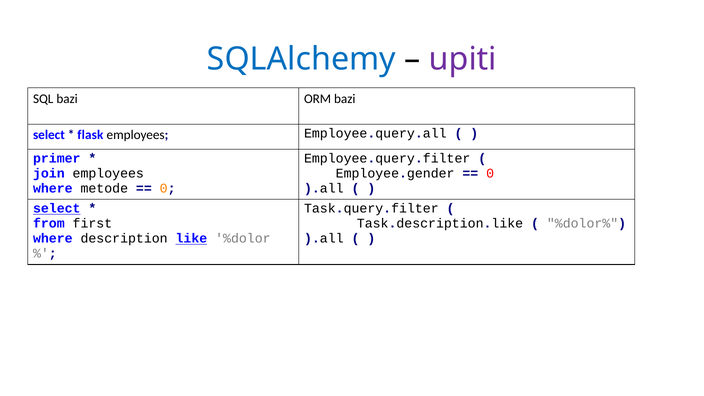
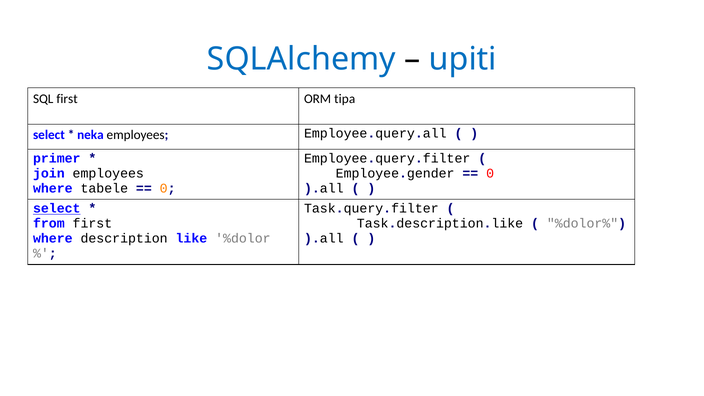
upiti colour: purple -> blue
SQL bazi: bazi -> first
ORM bazi: bazi -> tipa
flask: flask -> neka
metode: metode -> tabele
like underline: present -> none
